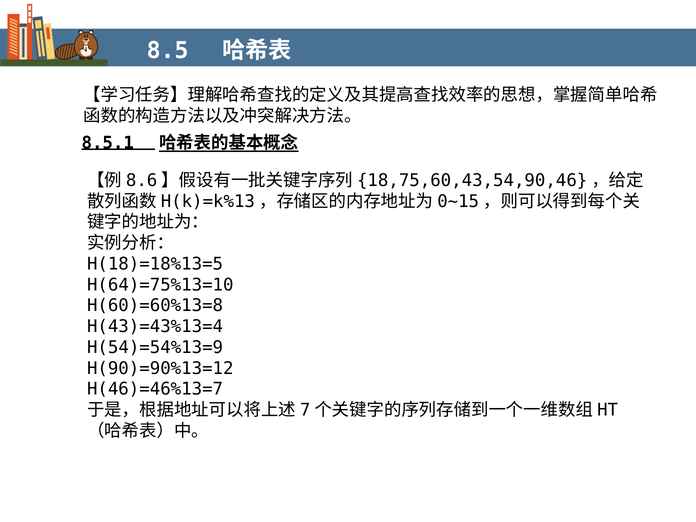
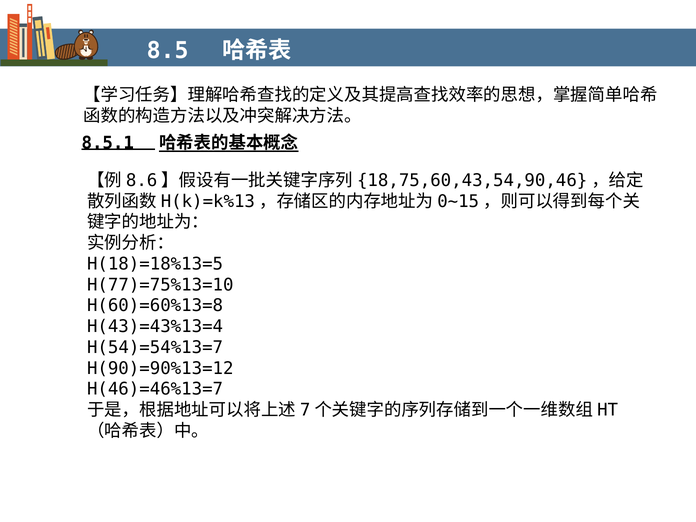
H(64)=75%13=10: H(64)=75%13=10 -> H(77)=75%13=10
H(54)=54%13=9: H(54)=54%13=9 -> H(54)=54%13=7
